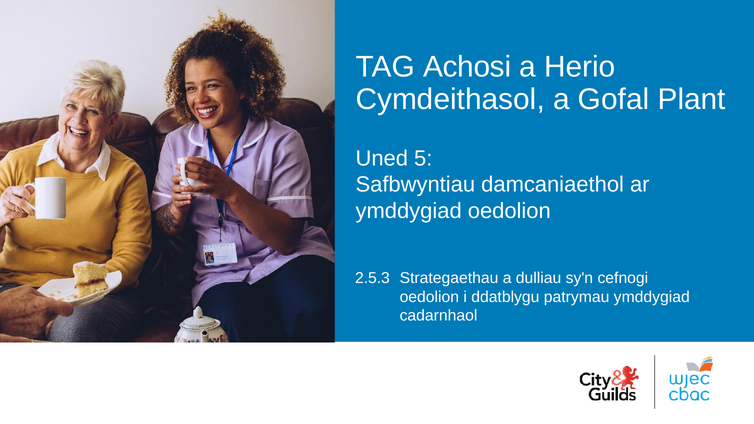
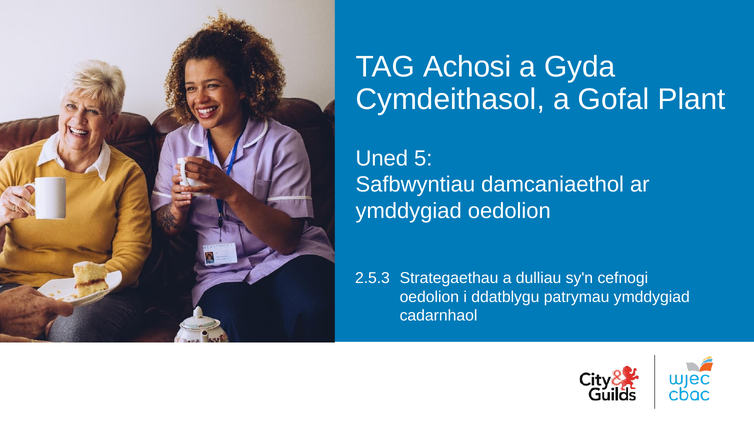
Herio: Herio -> Gyda
